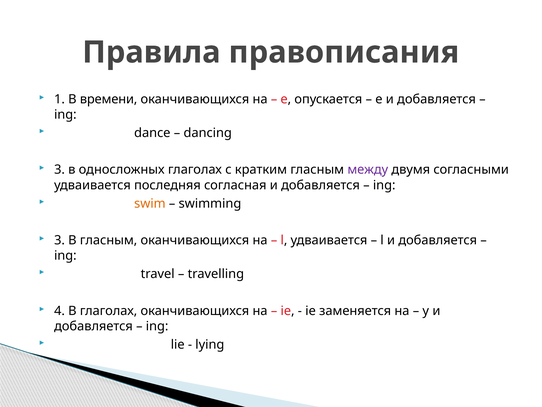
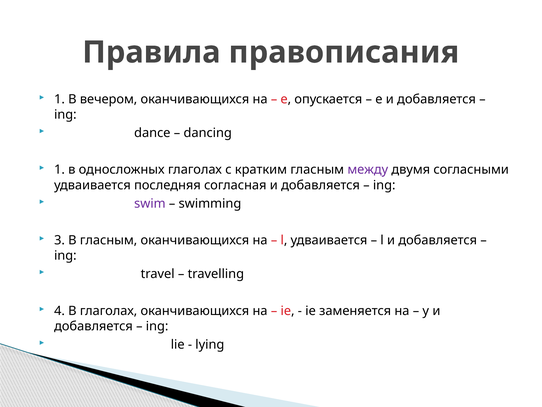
времени: времени -> вечером
3 at (59, 170): 3 -> 1
swim colour: orange -> purple
